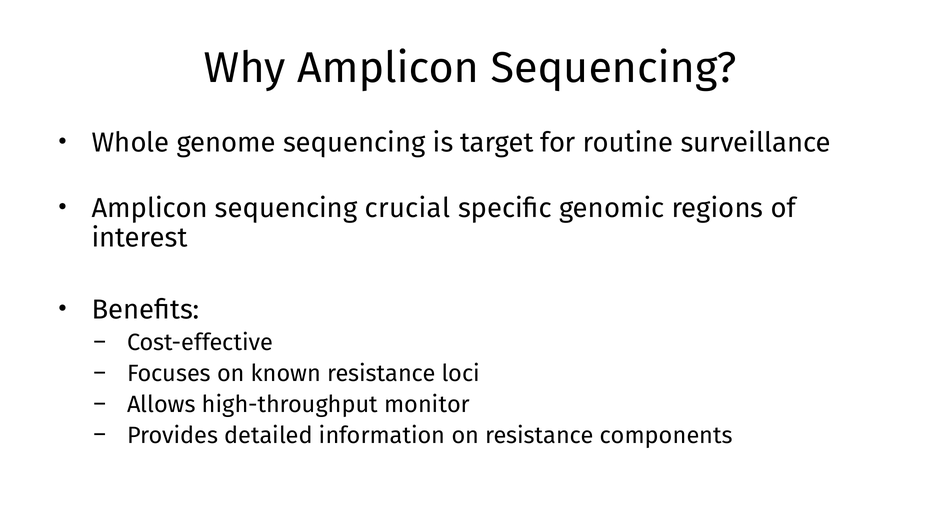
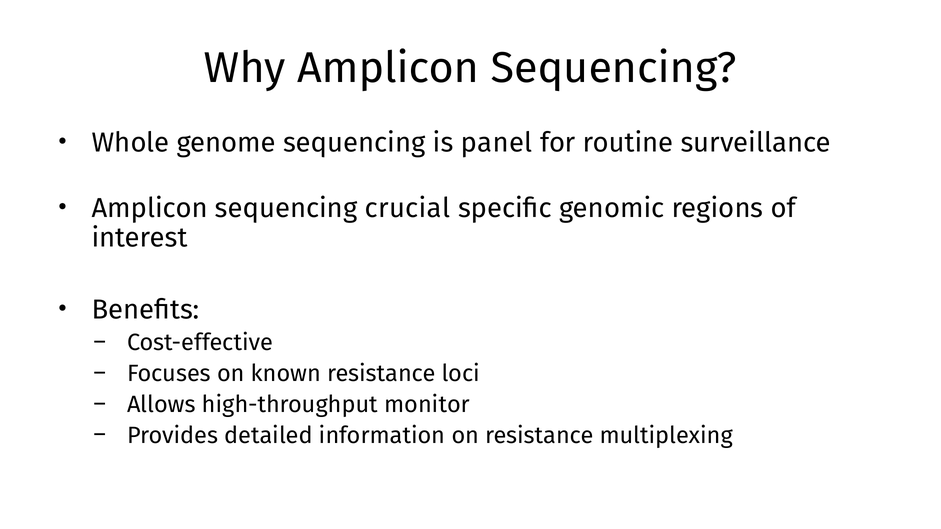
target: target -> panel
components: components -> multiplexing
